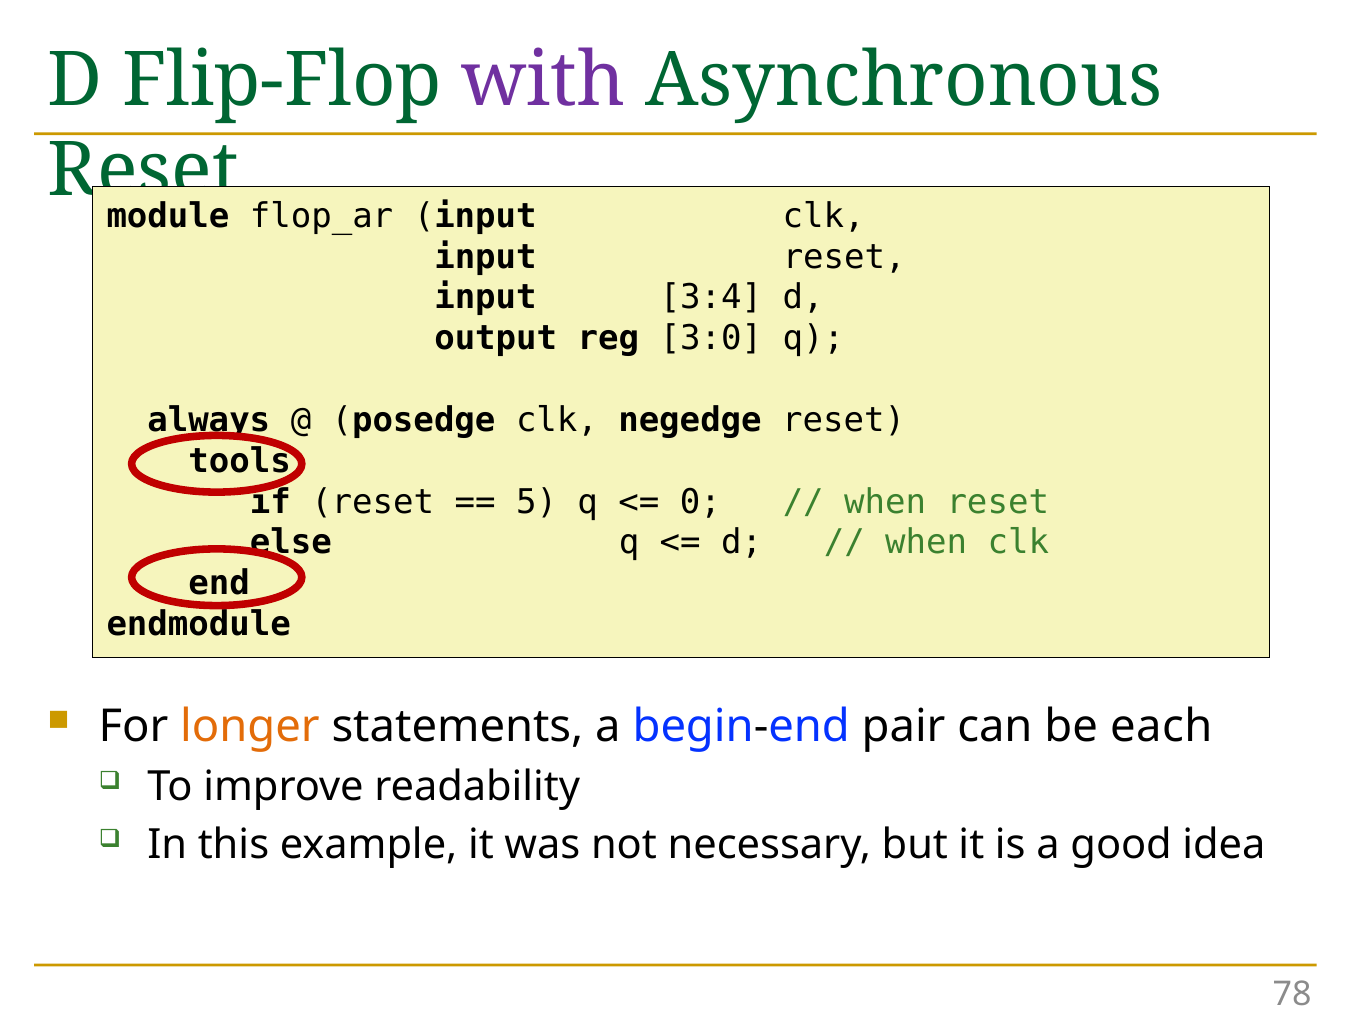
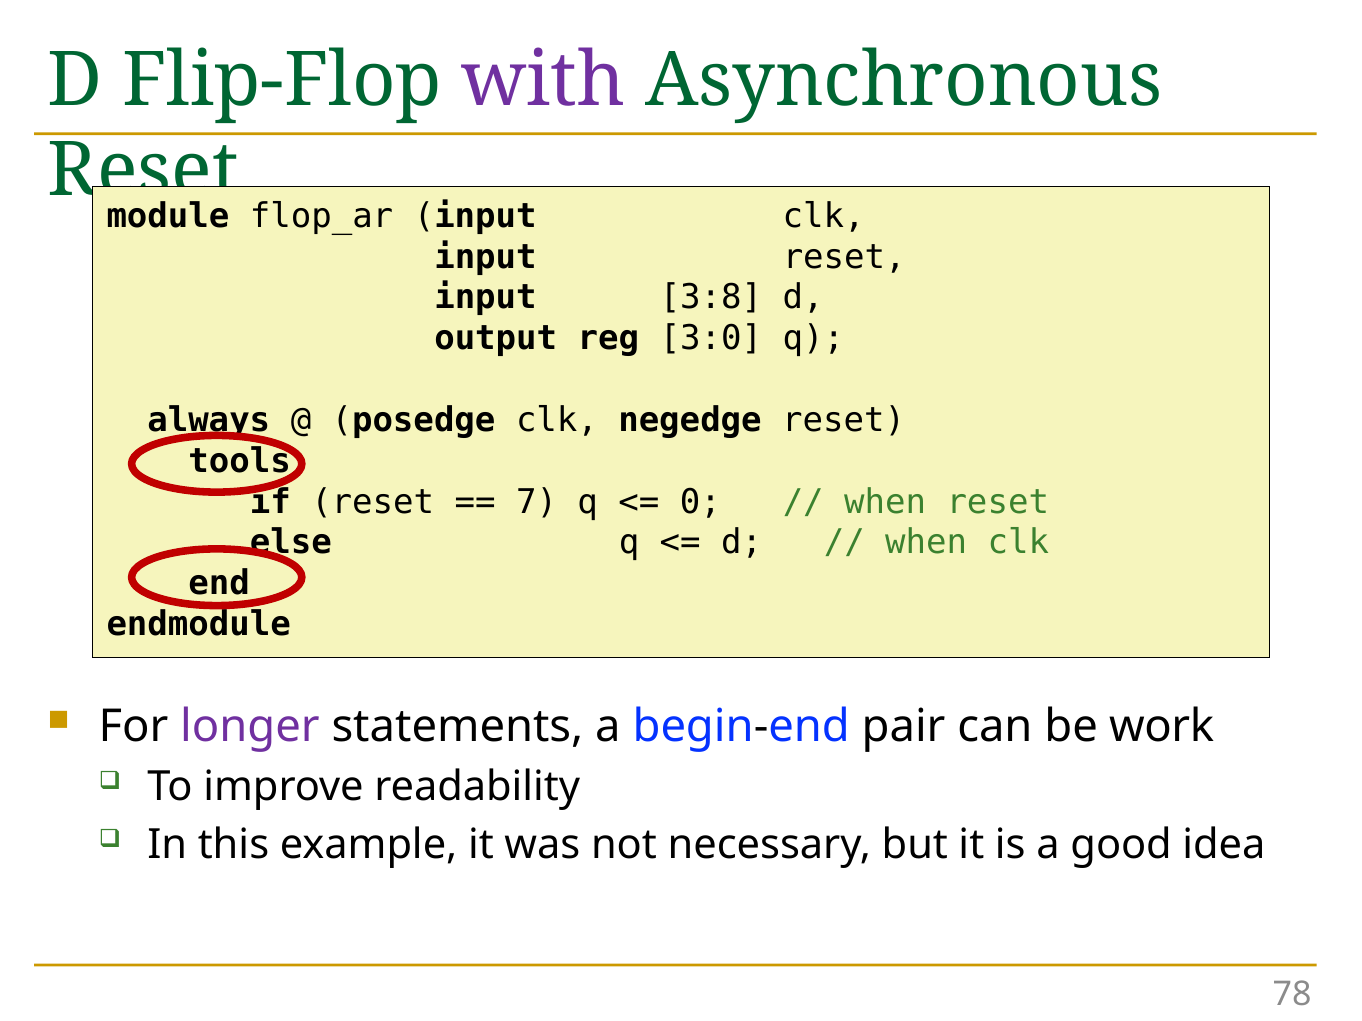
3:4: 3:4 -> 3:8
5: 5 -> 7
longer colour: orange -> purple
each: each -> work
